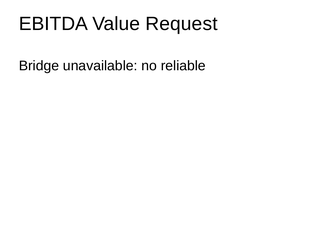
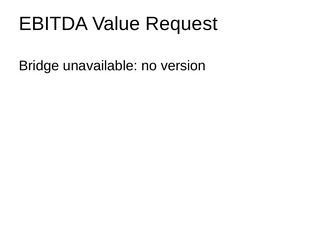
reliable: reliable -> version
